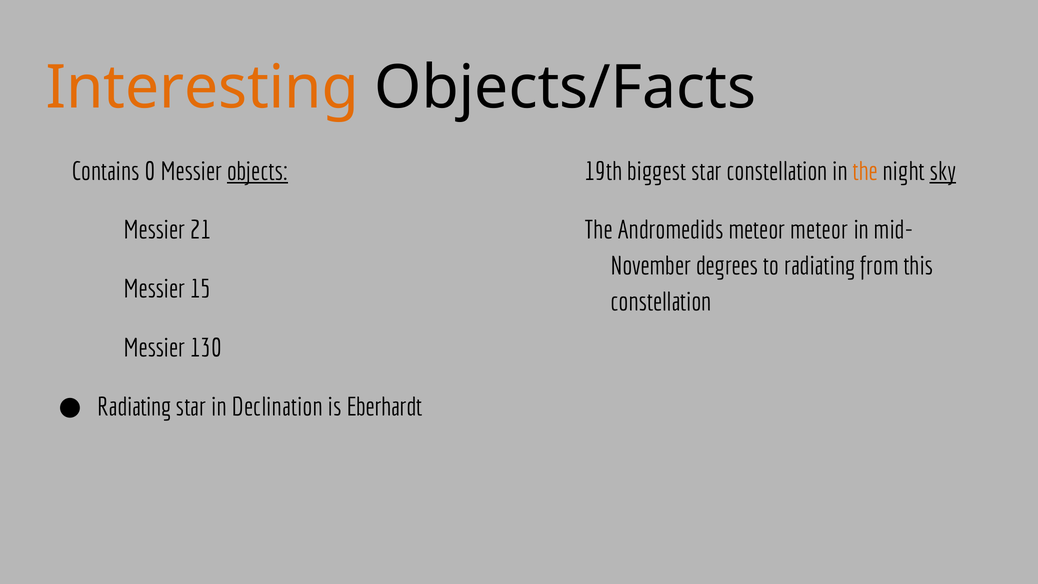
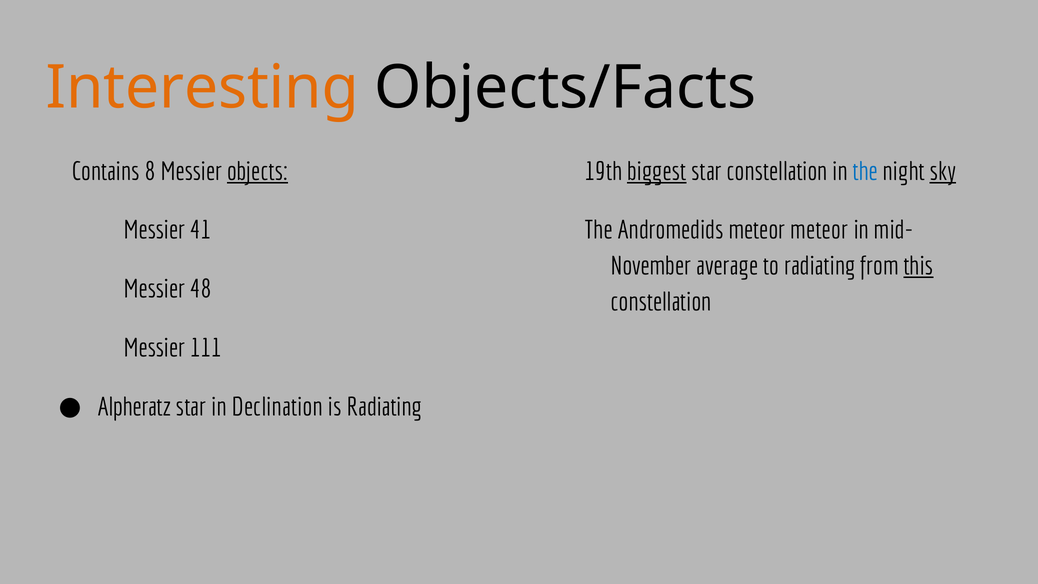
0: 0 -> 8
biggest underline: none -> present
the at (865, 171) colour: orange -> blue
21: 21 -> 41
degrees: degrees -> average
this underline: none -> present
15: 15 -> 48
130: 130 -> 111
Radiating at (134, 407): Radiating -> Alpheratz
is Eberhardt: Eberhardt -> Radiating
